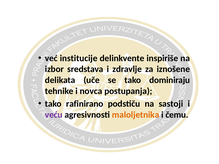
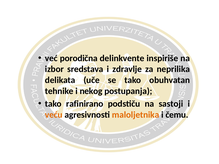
institucije: institucije -> porodična
iznošene: iznošene -> neprilika
dominiraju: dominiraju -> obuhvatan
novca: novca -> nekog
veću colour: purple -> orange
